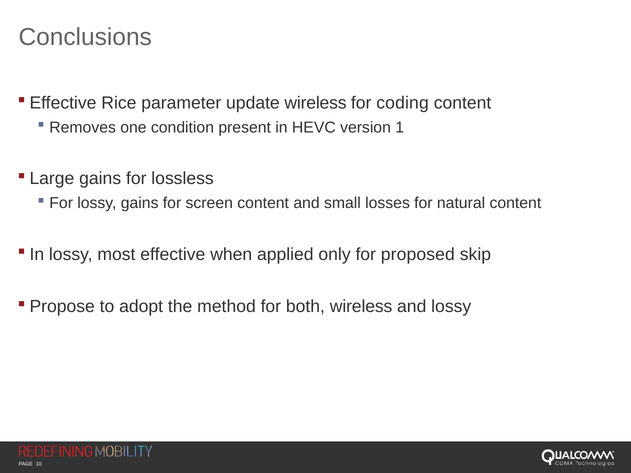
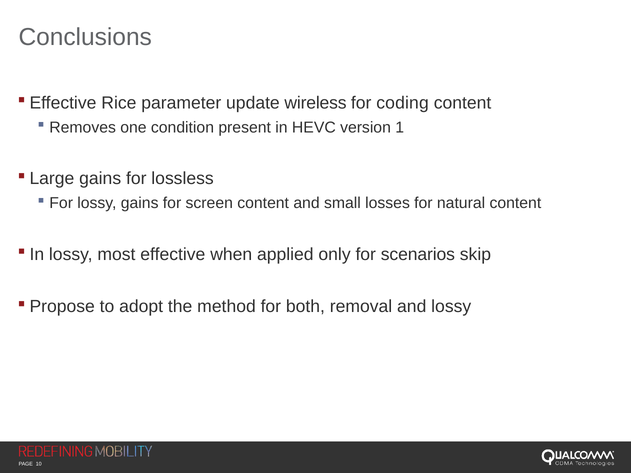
proposed: proposed -> scenarios
both wireless: wireless -> removal
